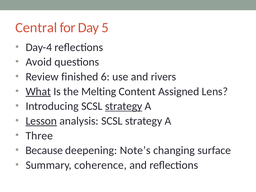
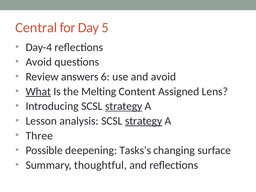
finished: finished -> answers
and rivers: rivers -> avoid
Lesson underline: present -> none
strategy at (144, 121) underline: none -> present
Because: Because -> Possible
Note’s: Note’s -> Tasks’s
coherence: coherence -> thoughtful
